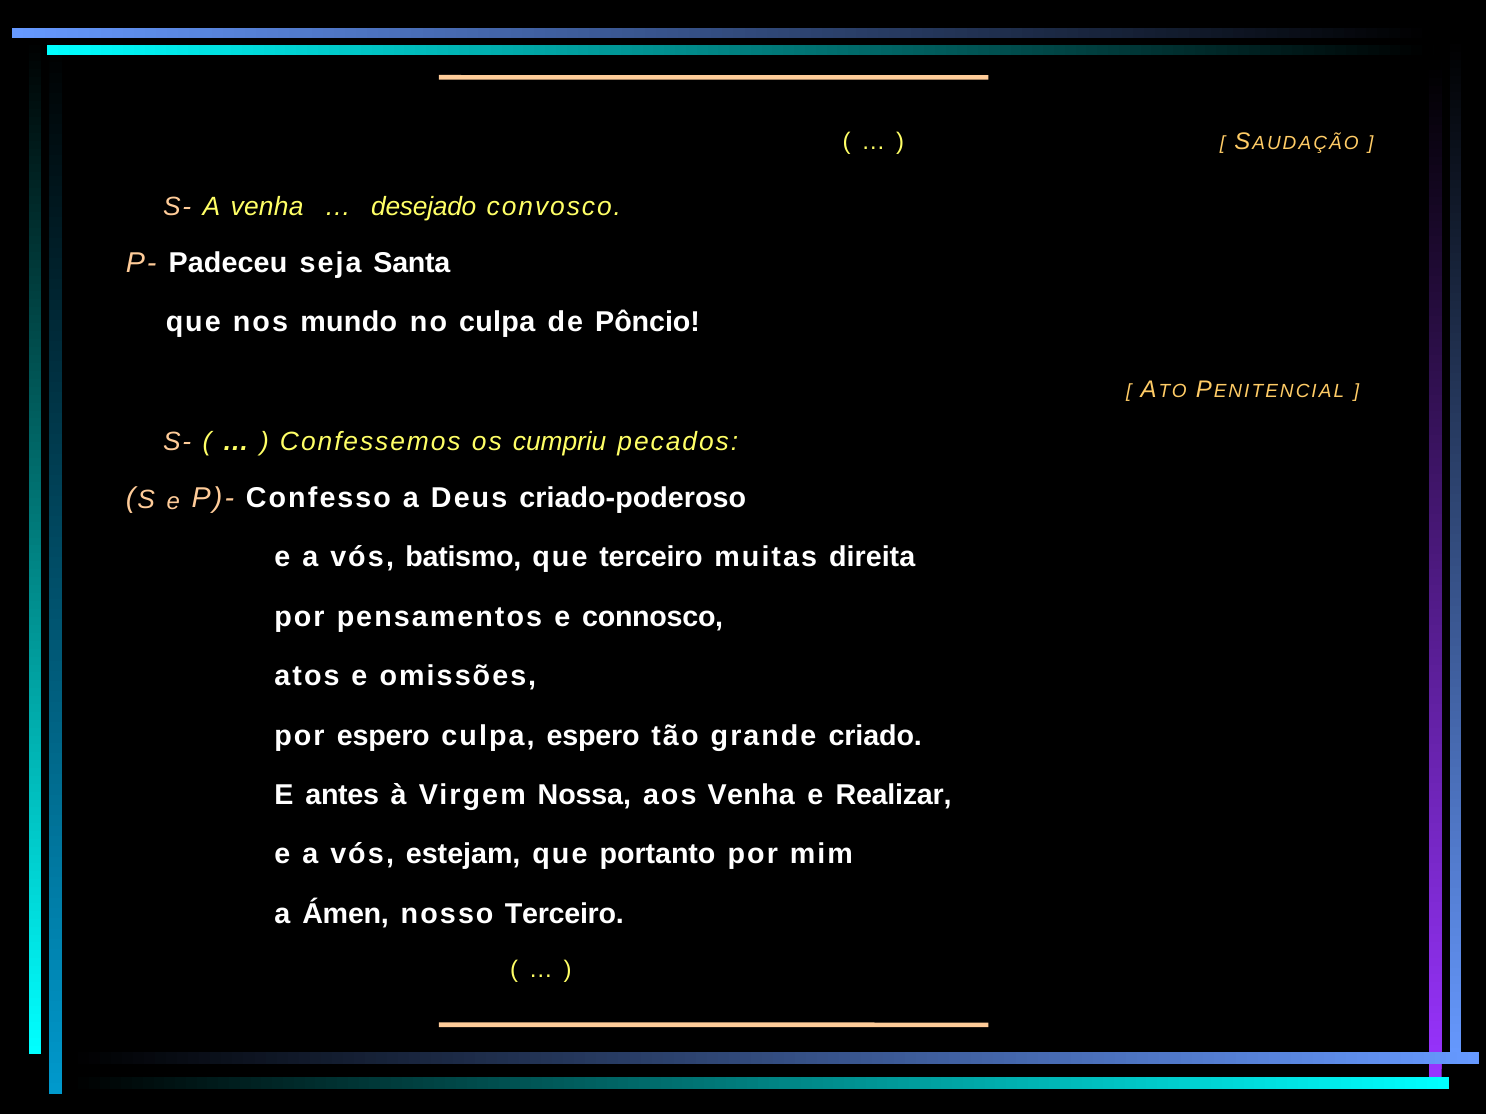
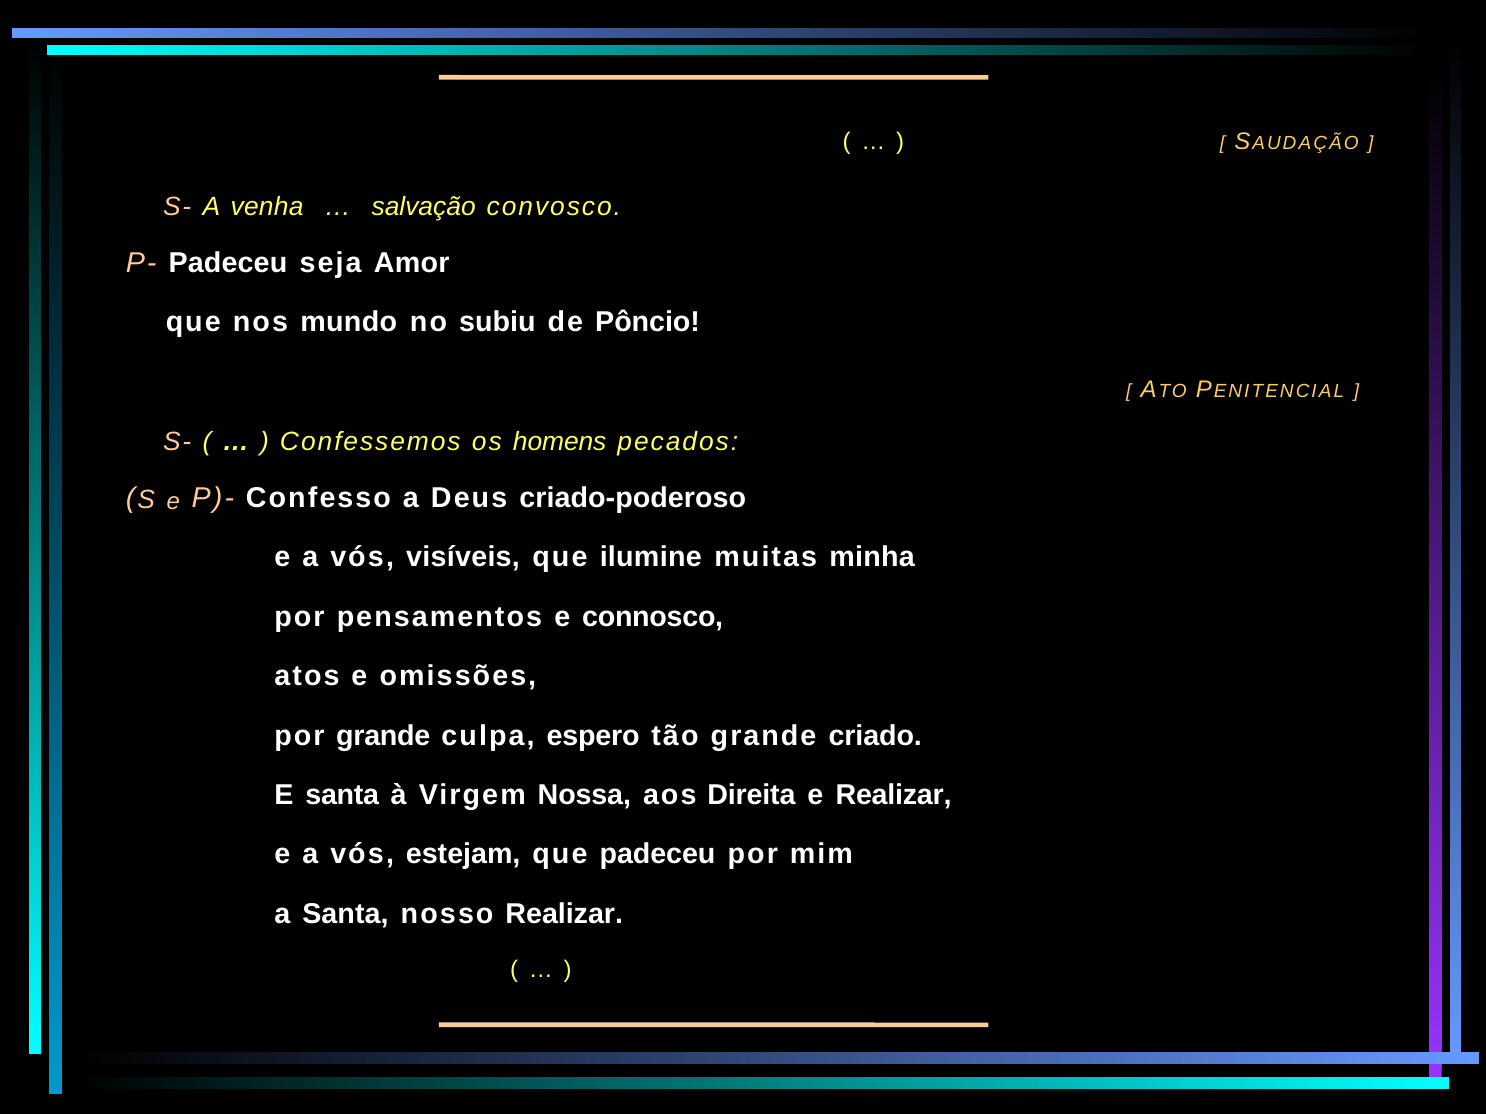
desejado: desejado -> salvação
Santa: Santa -> Amor
no culpa: culpa -> subiu
cumpriu: cumpriu -> homens
batismo: batismo -> visíveis
que terceiro: terceiro -> ilumine
direita: direita -> minha
por espero: espero -> grande
E antes: antes -> santa
aos Venha: Venha -> Direita
que portanto: portanto -> padeceu
a Ámen: Ámen -> Santa
nosso Terceiro: Terceiro -> Realizar
